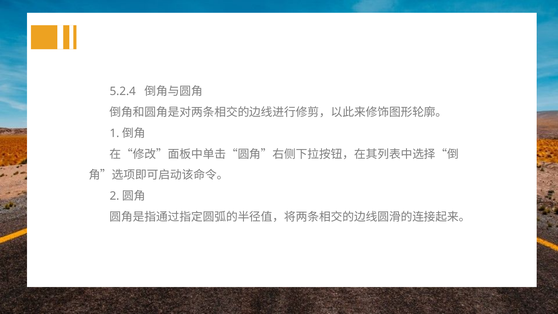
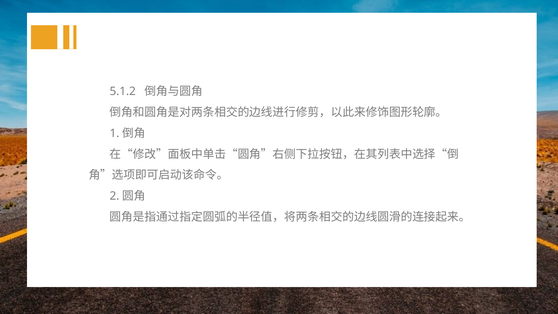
5.2.4: 5.2.4 -> 5.1.2
